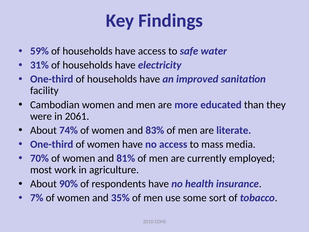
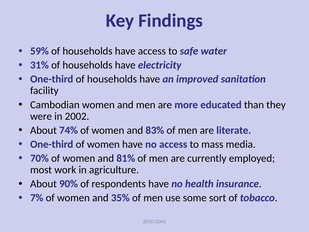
2061: 2061 -> 2002
